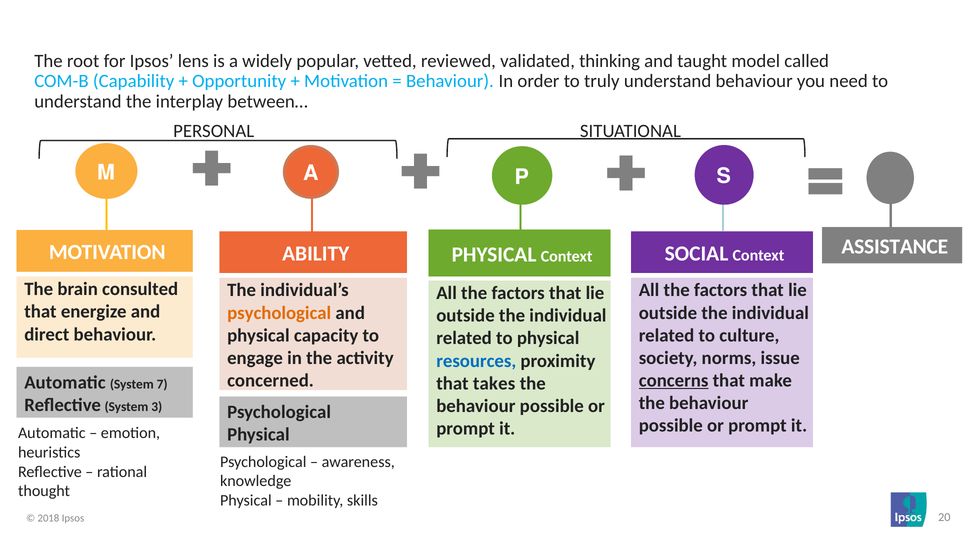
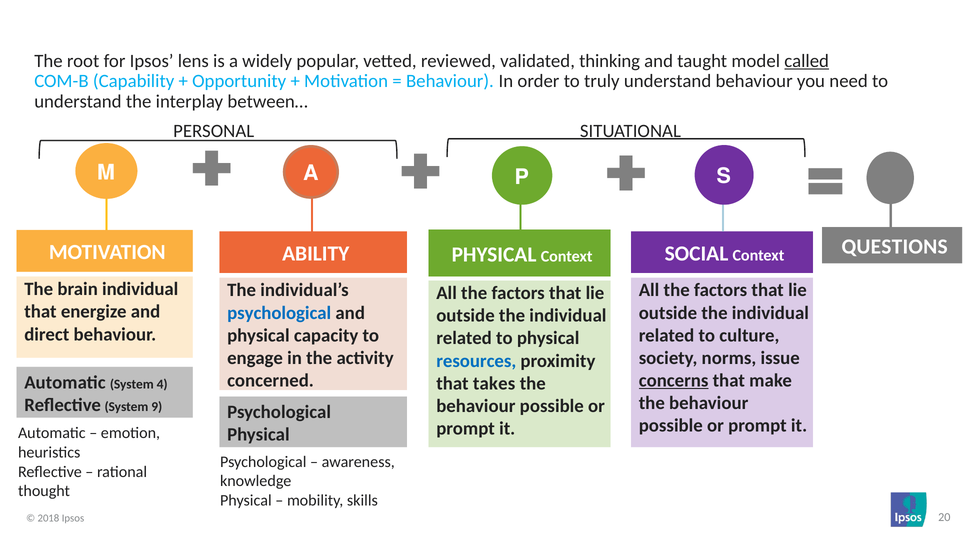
called underline: none -> present
ASSISTANCE: ASSISTANCE -> QUESTIONS
brain consulted: consulted -> individual
psychological at (279, 313) colour: orange -> blue
7: 7 -> 4
3: 3 -> 9
